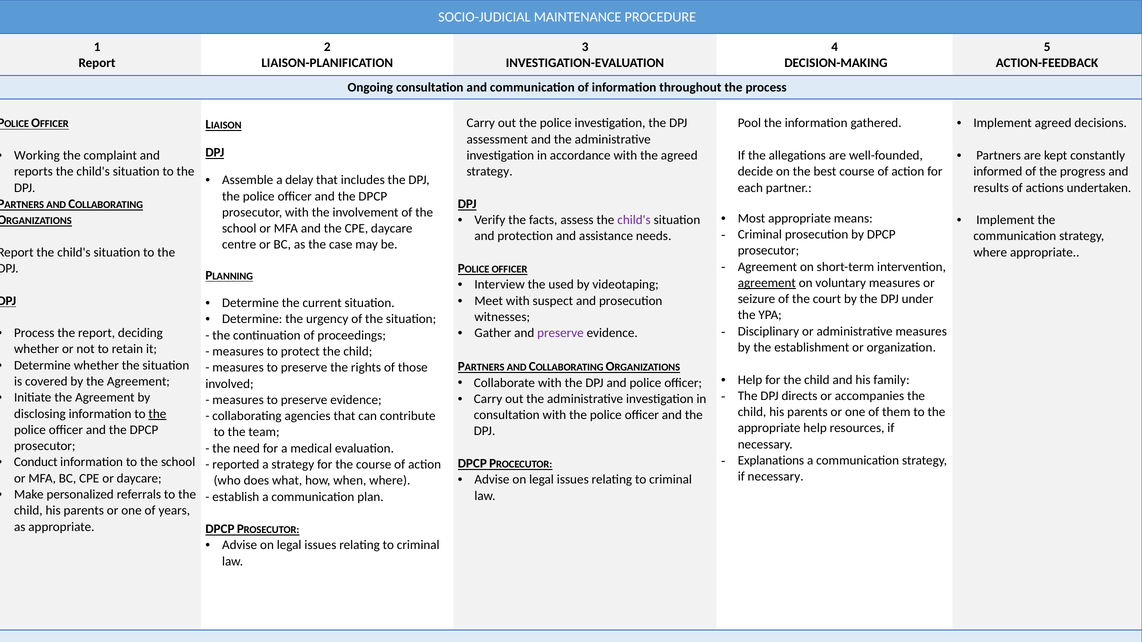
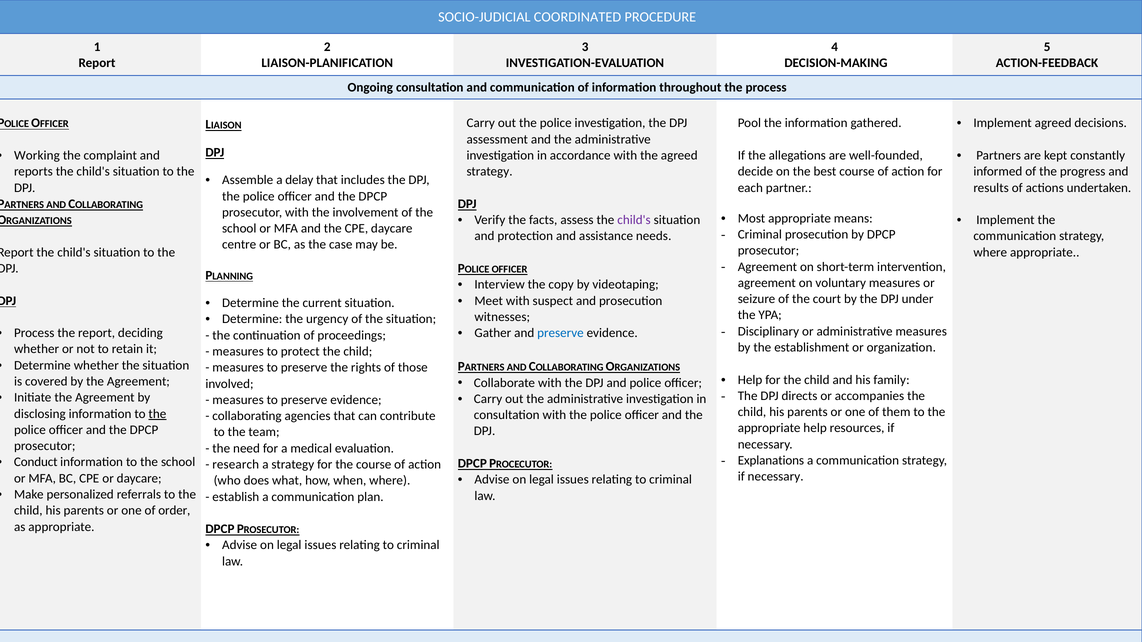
MAINTENANCE: MAINTENANCE -> COORDINATED
agreement at (767, 283) underline: present -> none
used: used -> copy
preserve at (560, 333) colour: purple -> blue
reported: reported -> research
years: years -> order
